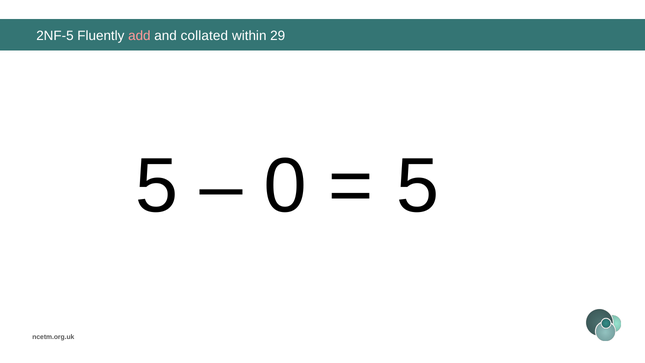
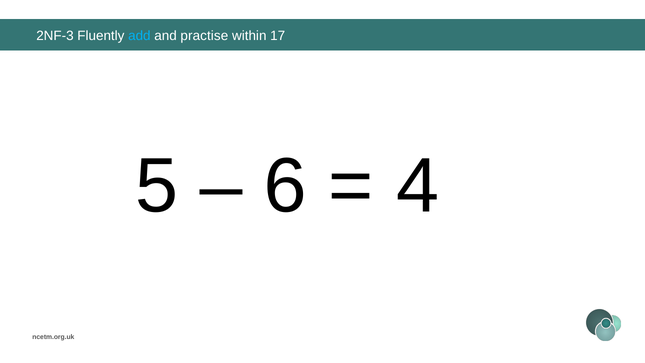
2NF-5: 2NF-5 -> 2NF-3
add colour: pink -> light blue
collated: collated -> practise
29: 29 -> 17
0: 0 -> 6
5 at (418, 186): 5 -> 4
